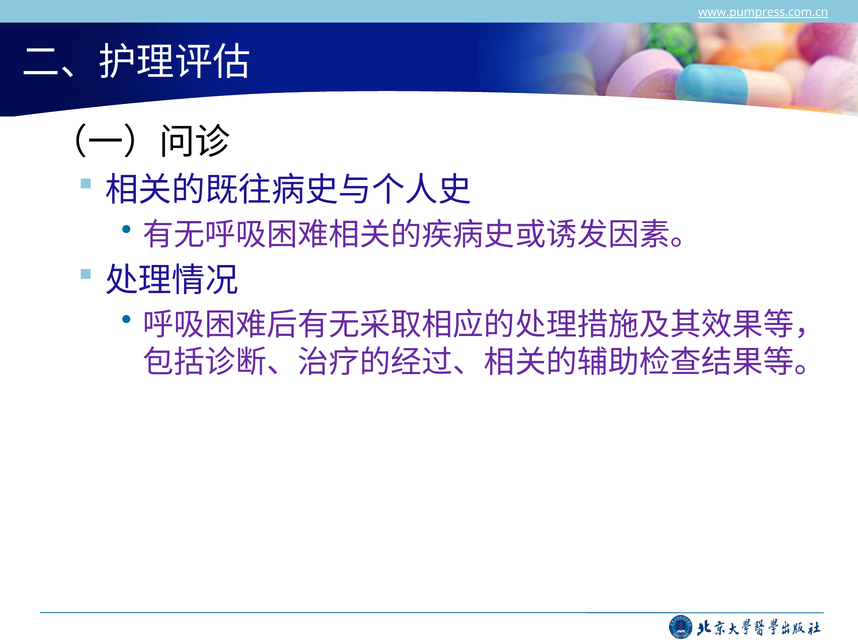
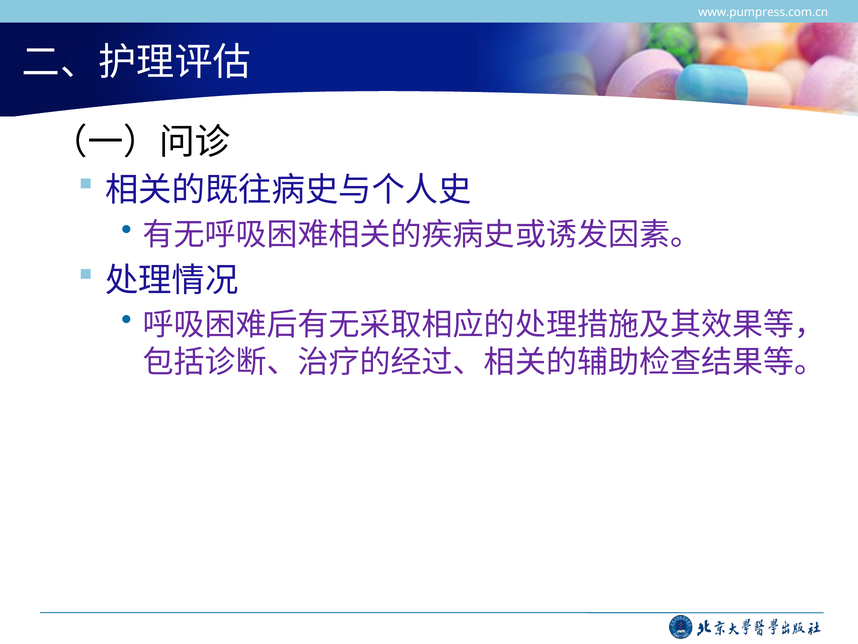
www.pumpress.com.cn underline: present -> none
